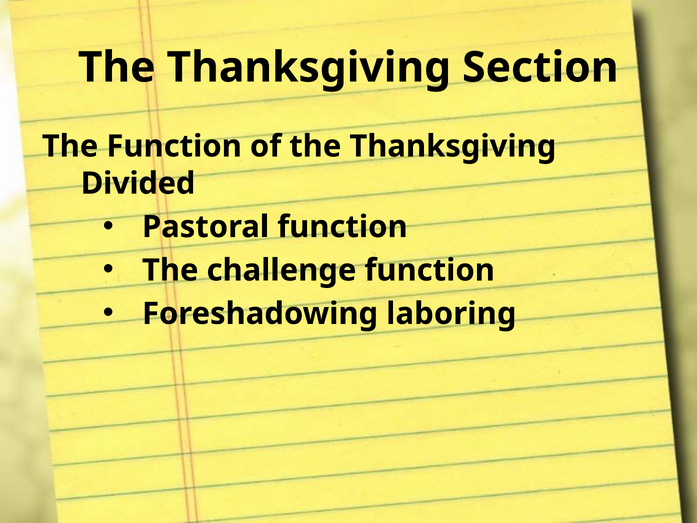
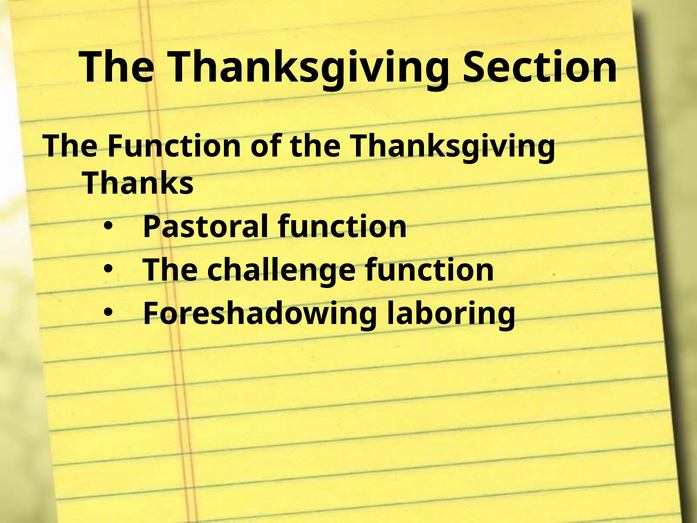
Divided: Divided -> Thanks
